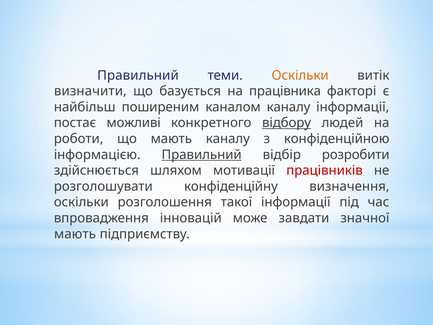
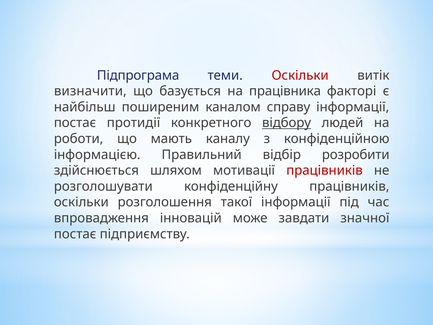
Правильний at (138, 75): Правильний -> Підпрограма
Оскільки at (300, 75) colour: orange -> red
каналом каналу: каналу -> справу
можливі: можливі -> протидії
Правильний at (202, 155) underline: present -> none
конфіденційну визначення: визначення -> працівників
мають at (75, 234): мають -> постає
